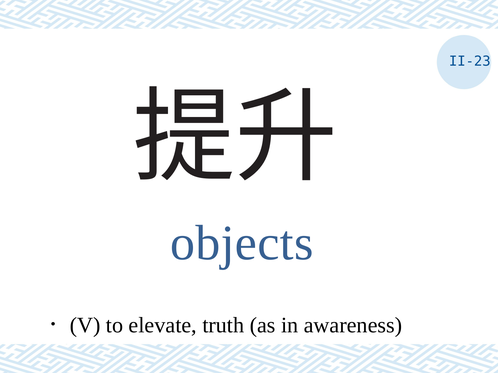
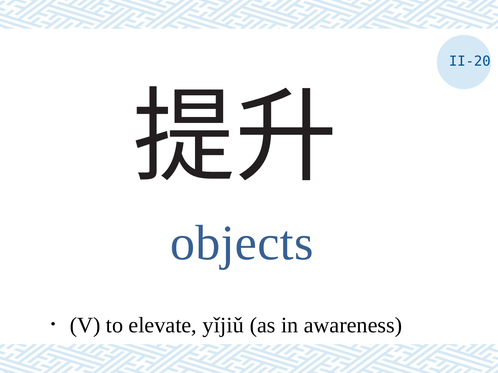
II-23: II-23 -> II-20
truth: truth -> yǐjiǔ
